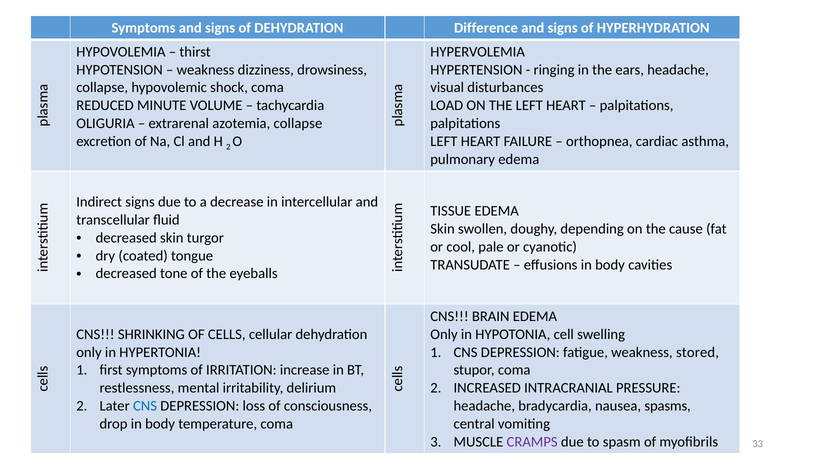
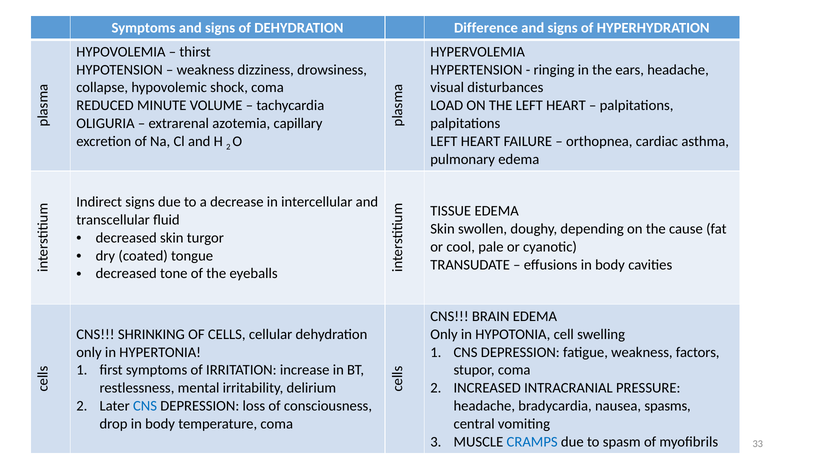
azotemia collapse: collapse -> capillary
stored: stored -> factors
CRAMPS colour: purple -> blue
